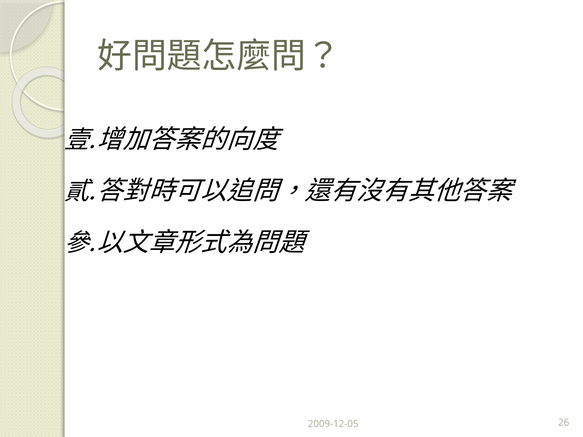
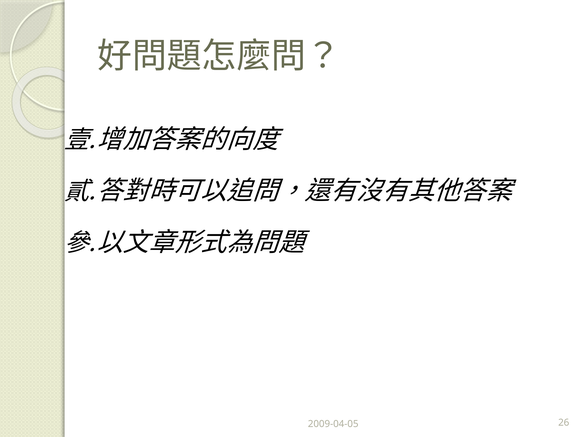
2009-12-05: 2009-12-05 -> 2009-04-05
